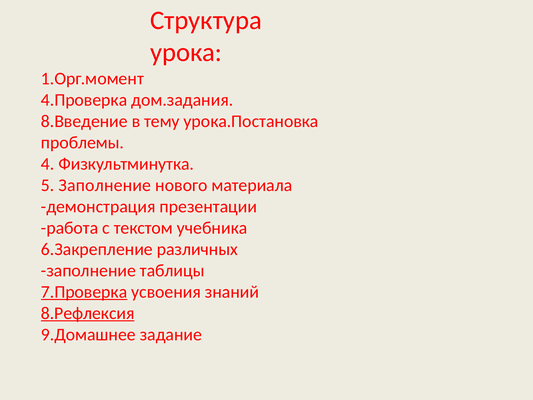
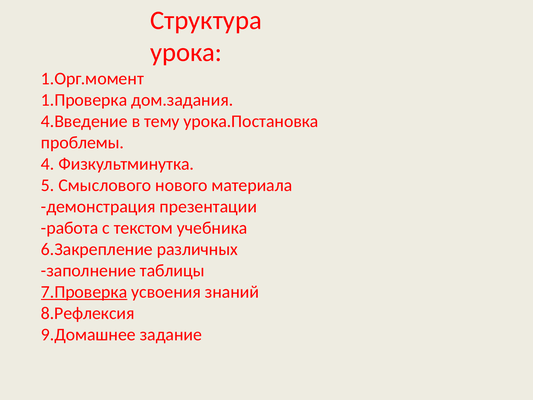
4.Проверка: 4.Проверка -> 1.Проверка
8.Введение: 8.Введение -> 4.Введение
5 Заполнение: Заполнение -> Смыслового
8.Рефлексия underline: present -> none
